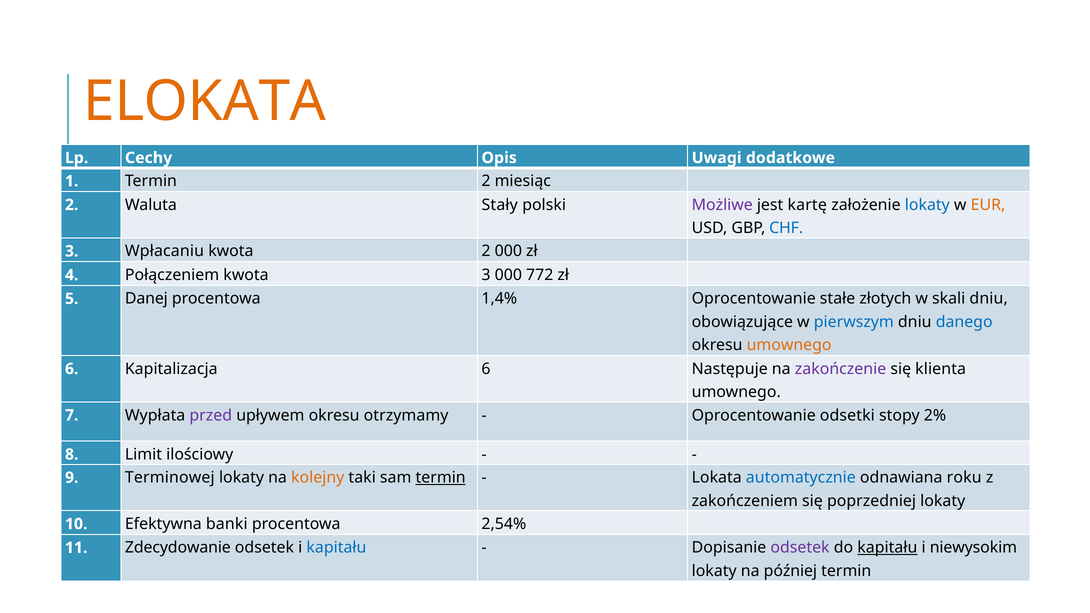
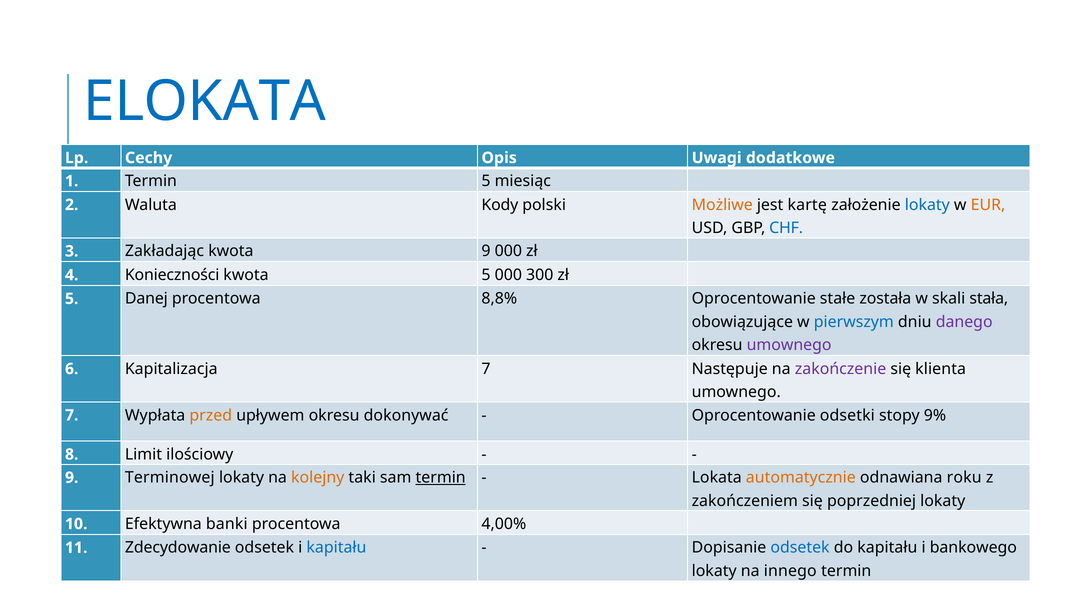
ELOKATA colour: orange -> blue
Termin 2: 2 -> 5
Stały: Stały -> Kody
Możliwe colour: purple -> orange
Wpłacaniu: Wpłacaniu -> Zakładając
kwota 2: 2 -> 9
Połączeniem: Połączeniem -> Konieczności
kwota 3: 3 -> 5
772: 772 -> 300
1,4%: 1,4% -> 8,8%
złotych: złotych -> została
skali dniu: dniu -> stała
danego colour: blue -> purple
umownego at (789, 345) colour: orange -> purple
Kapitalizacja 6: 6 -> 7
przed colour: purple -> orange
otrzymamy: otrzymamy -> dokonywać
2%: 2% -> 9%
automatycznie colour: blue -> orange
2,54%: 2,54% -> 4,00%
odsetek at (800, 548) colour: purple -> blue
kapitału at (887, 548) underline: present -> none
niewysokim: niewysokim -> bankowego
później: później -> innego
